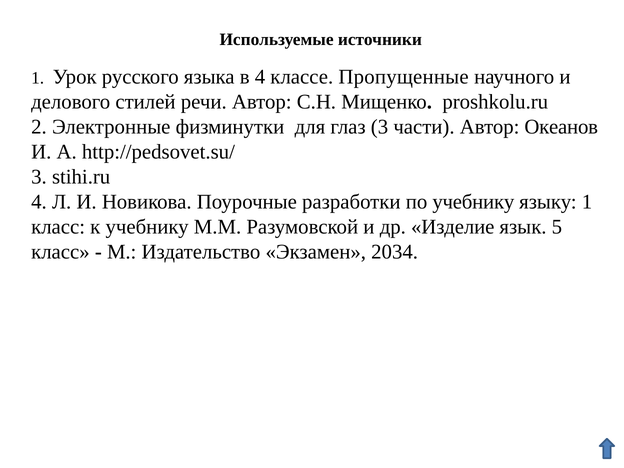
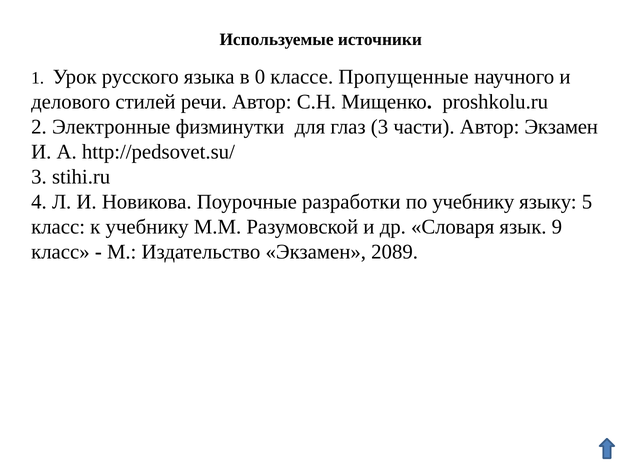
в 4: 4 -> 0
Автор Океанов: Океанов -> Экзамен
языку 1: 1 -> 5
Изделие: Изделие -> Словаря
5: 5 -> 9
2034: 2034 -> 2089
